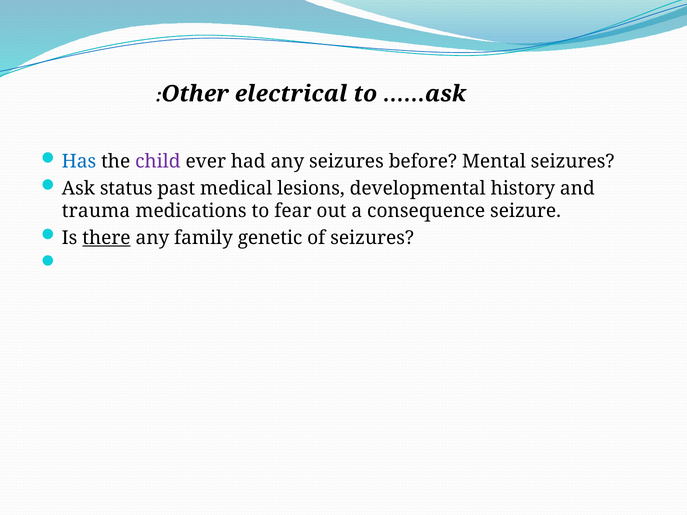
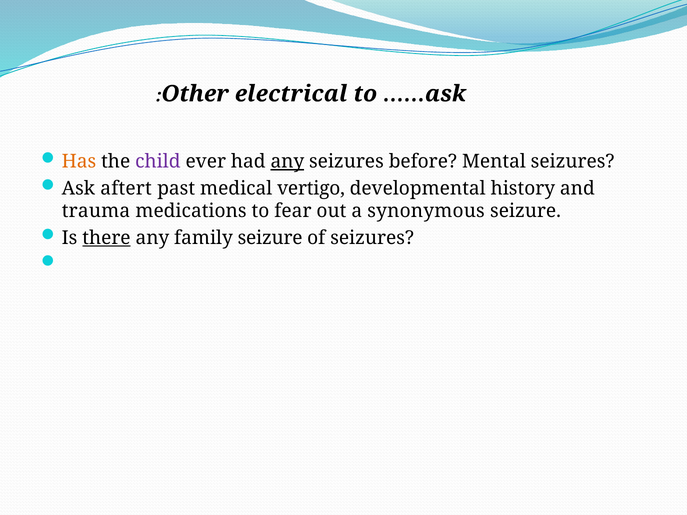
Has colour: blue -> orange
any at (287, 162) underline: none -> present
status: status -> aftert
lesions: lesions -> vertigo
consequence: consequence -> synonymous
family genetic: genetic -> seizure
